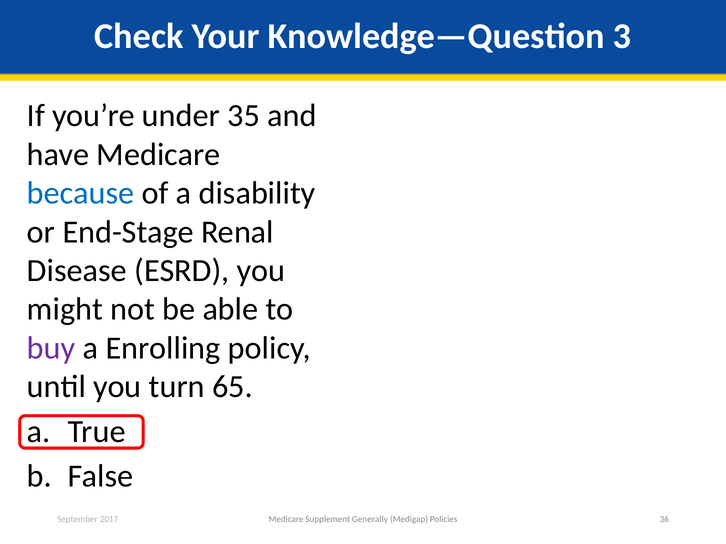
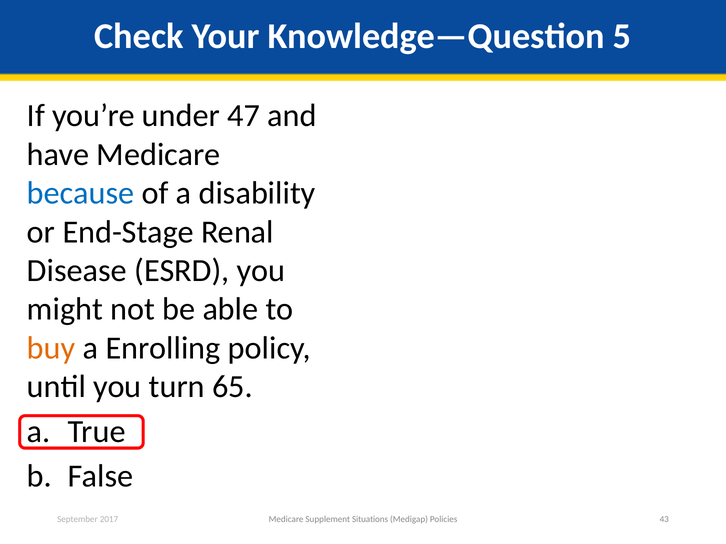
3: 3 -> 5
35: 35 -> 47
buy colour: purple -> orange
Generally: Generally -> Situations
36: 36 -> 43
